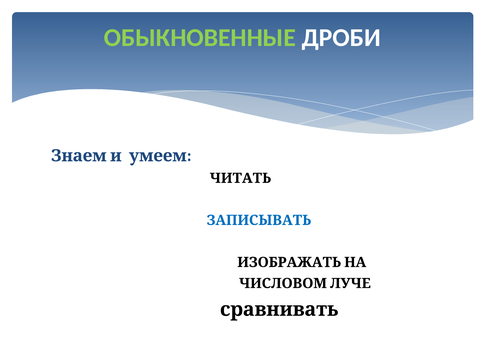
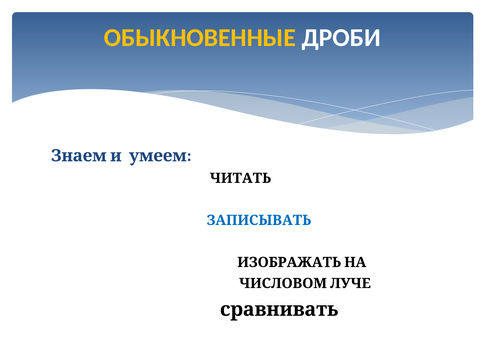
ОБЫКНОВЕННЫЕ colour: light green -> yellow
